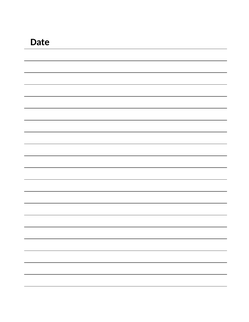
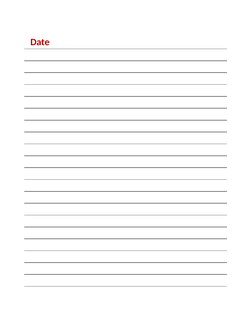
Date colour: black -> red
